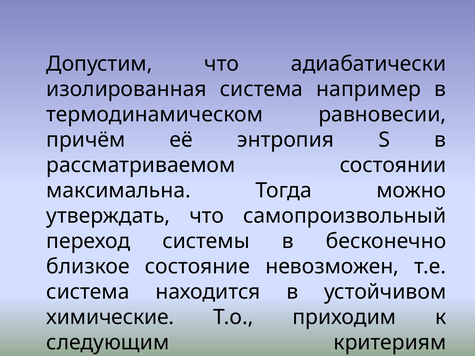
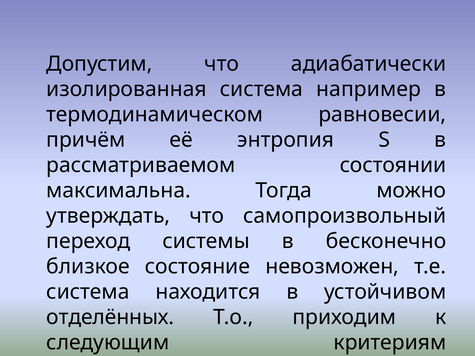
химические: химические -> отделённых
